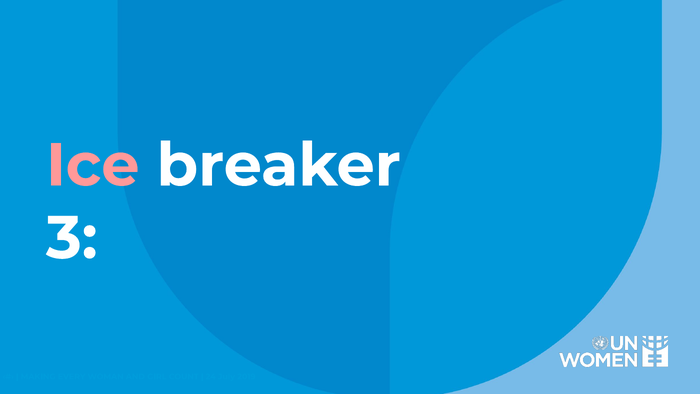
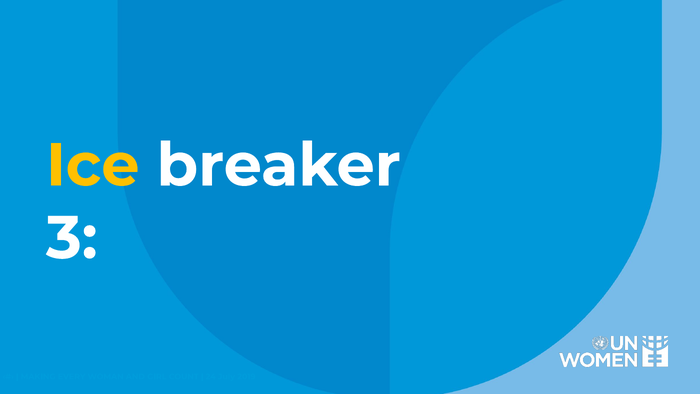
Ice colour: pink -> yellow
